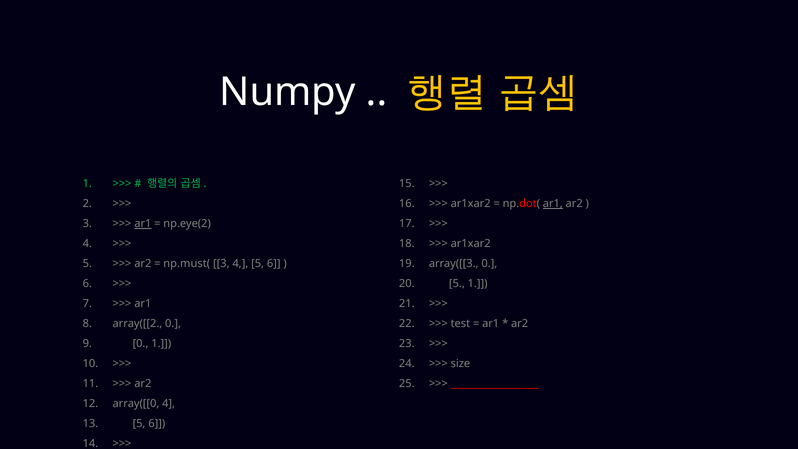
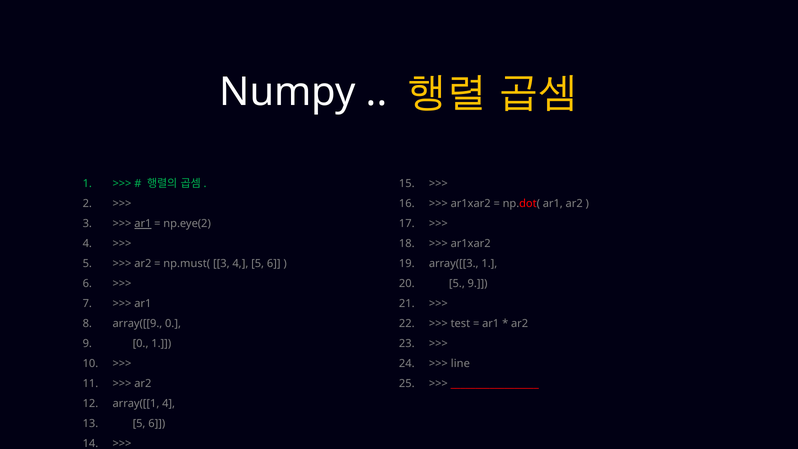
ar1 at (553, 204) underline: present -> none
array([[3 0: 0 -> 1
5 1: 1 -> 9
array([[2: array([[2 -> array([[9
size: size -> line
array([[0: array([[0 -> array([[1
